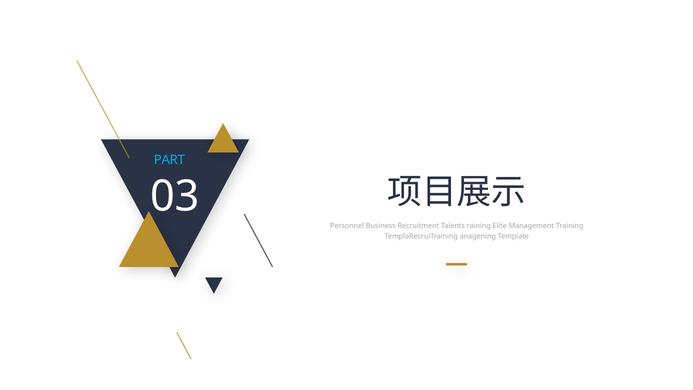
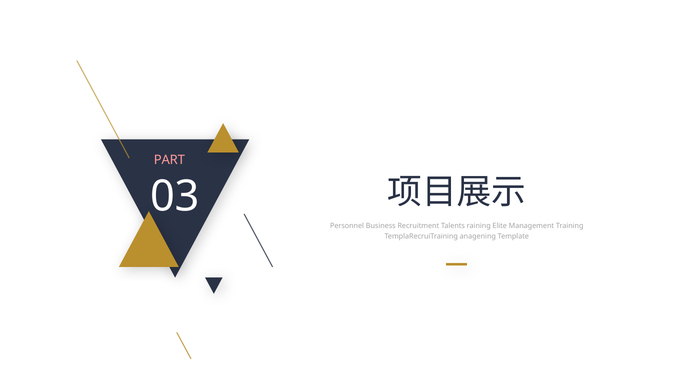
PART colour: light blue -> pink
